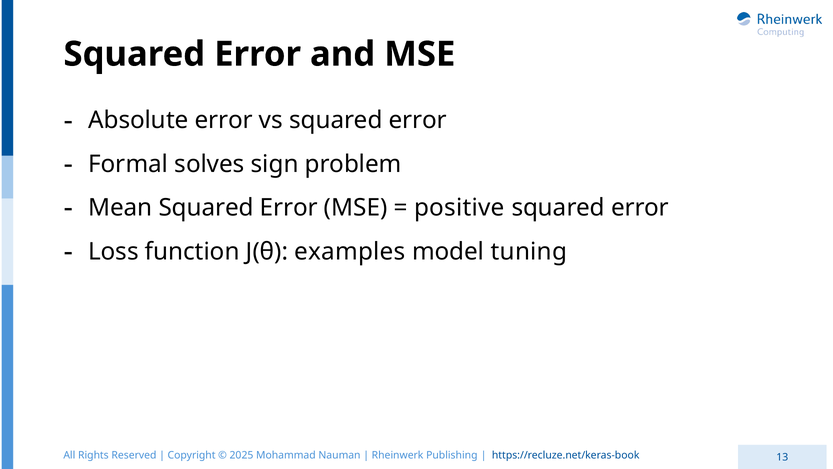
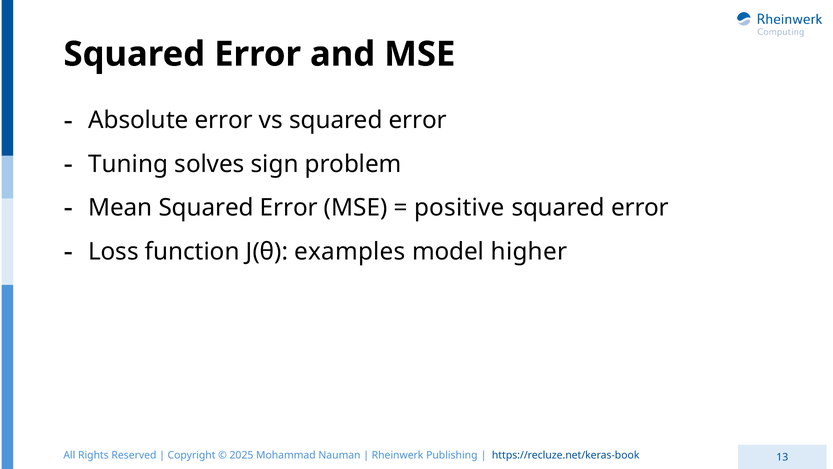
Formal: Formal -> Tuning
tuning: tuning -> higher
